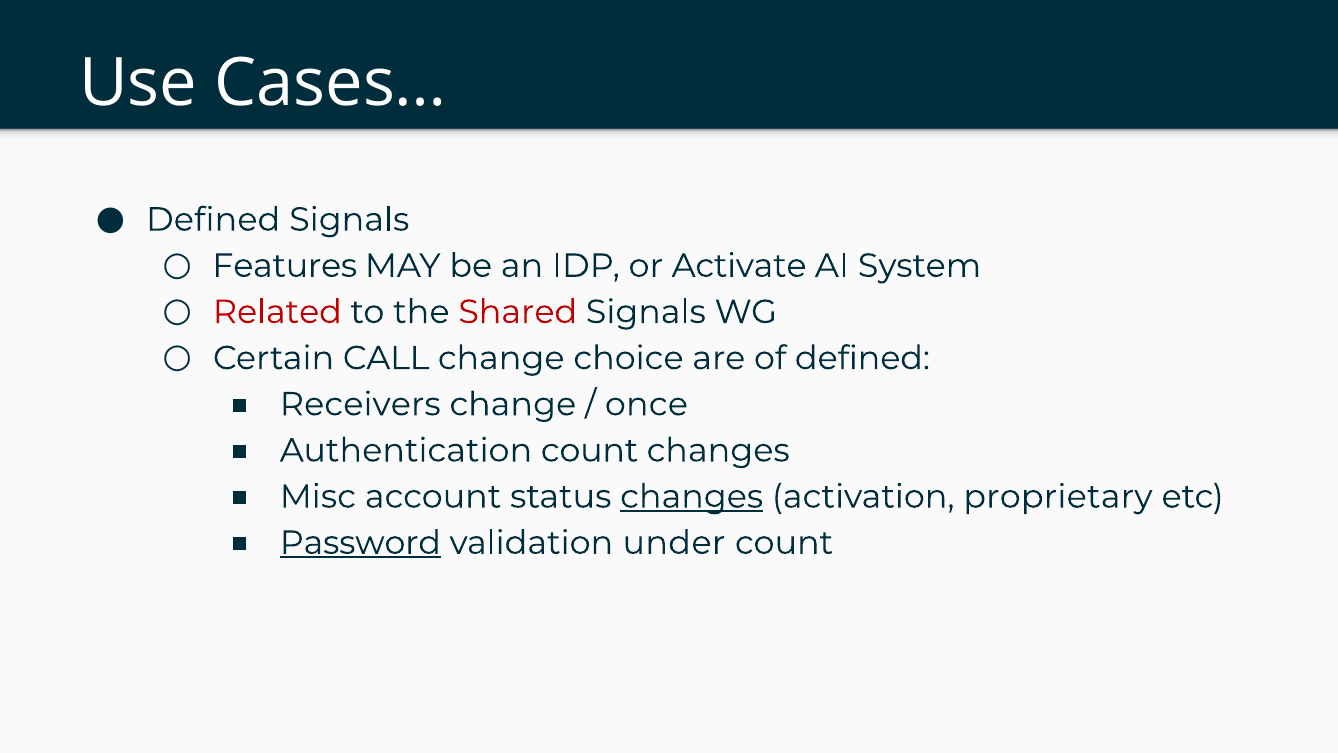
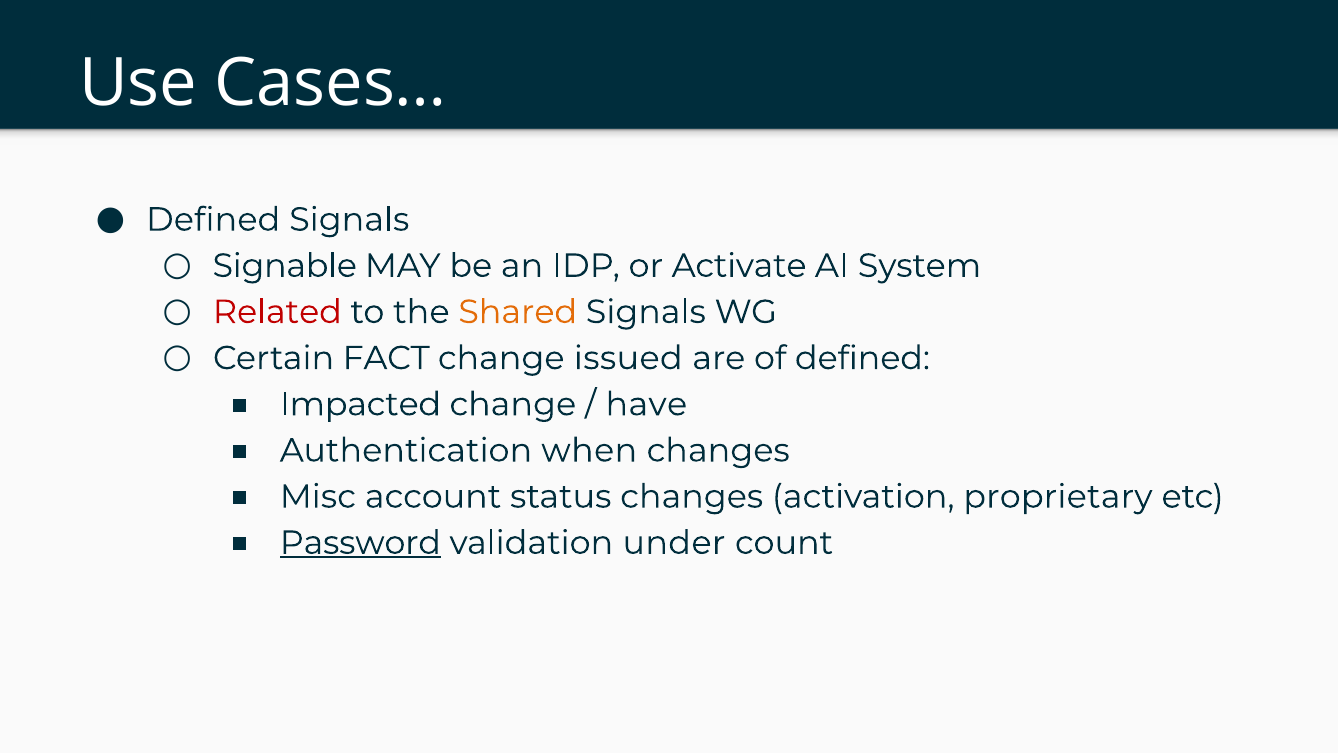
Features: Features -> Signable
Shared colour: red -> orange
CALL: CALL -> FACT
choice: choice -> issued
Receivers: Receivers -> Impacted
once: once -> have
Authentication count: count -> when
changes at (692, 496) underline: present -> none
